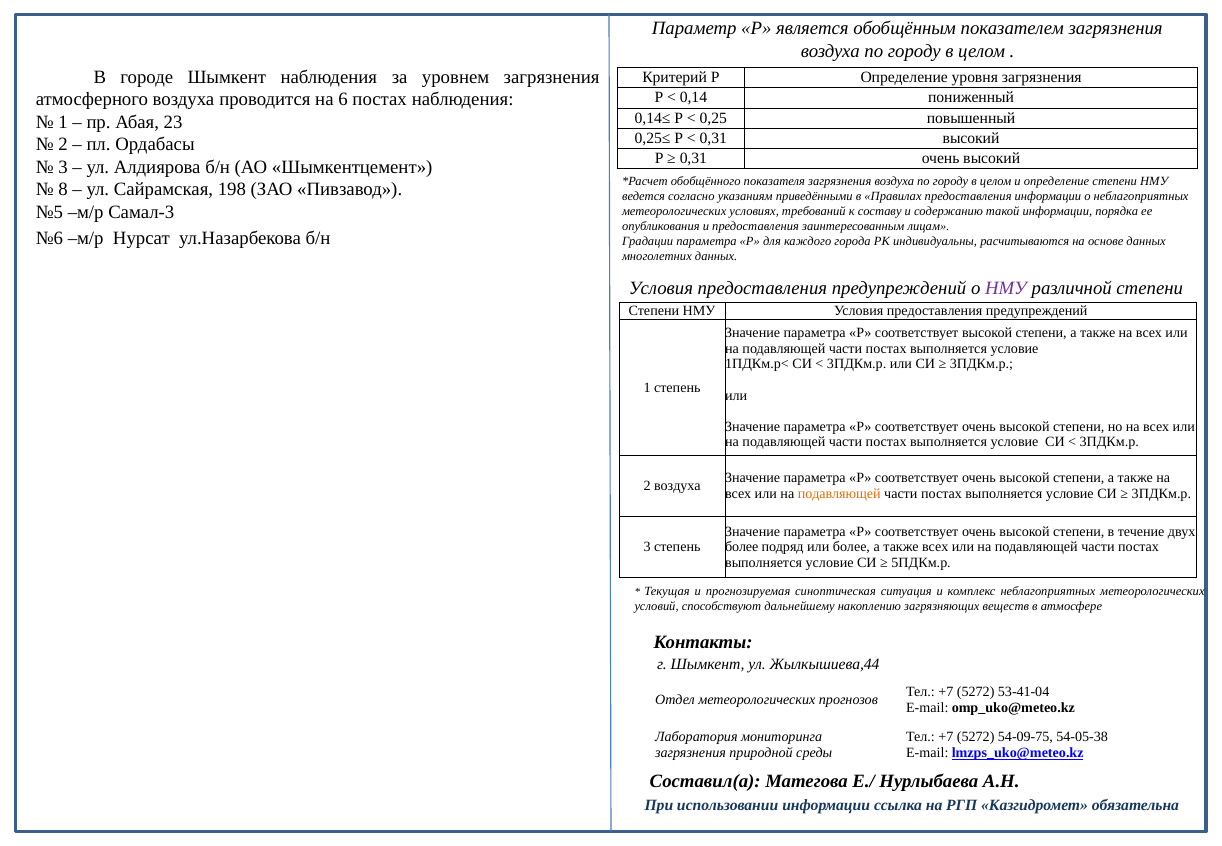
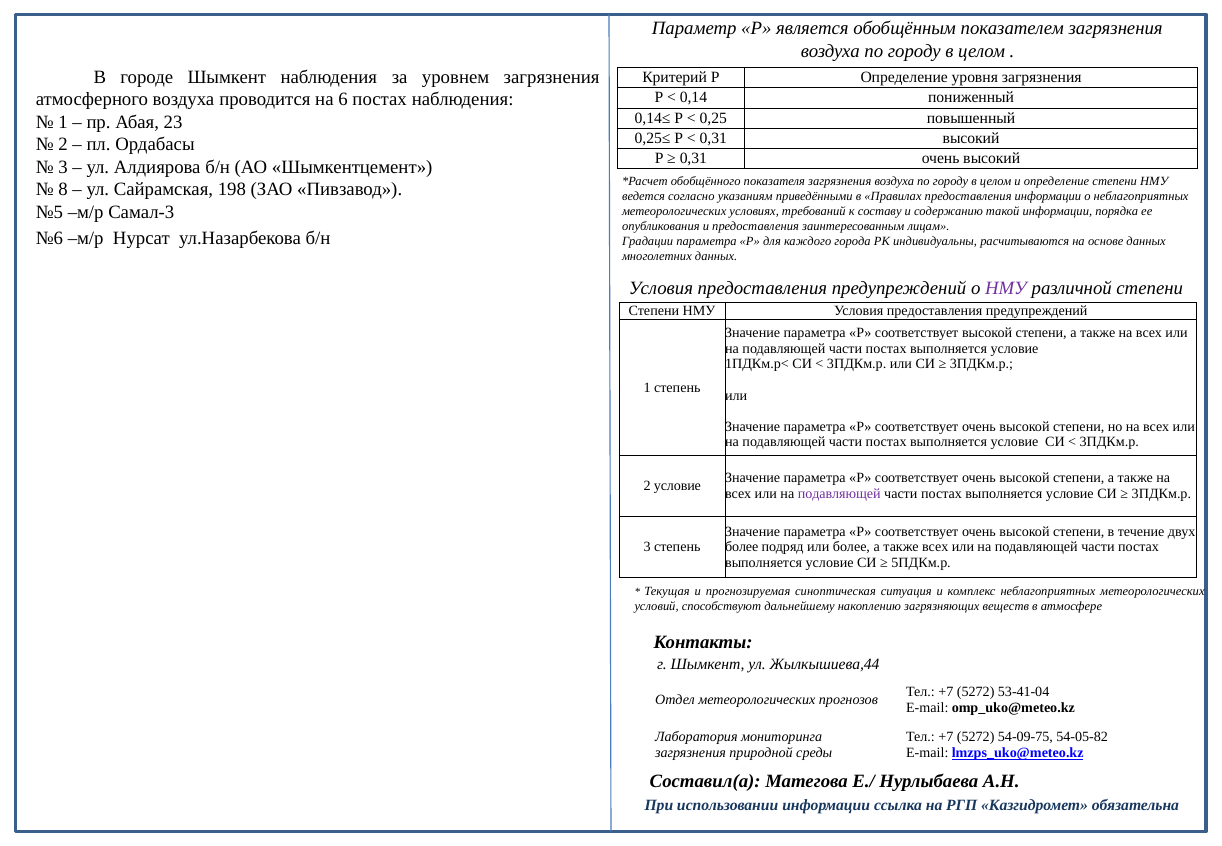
2 воздуха: воздуха -> условие
подавляющей at (839, 494) colour: orange -> purple
54-05-38: 54-05-38 -> 54-05-82
